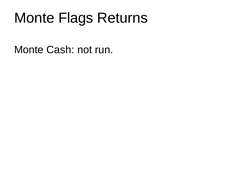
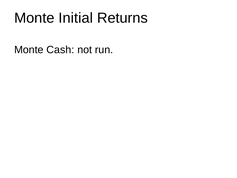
Flags: Flags -> Initial
